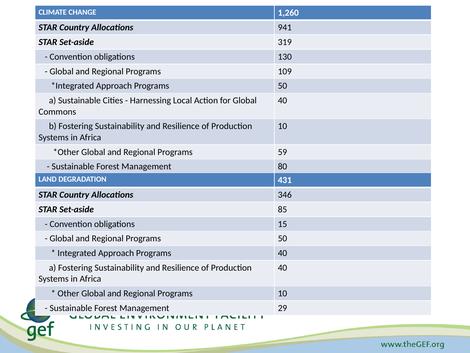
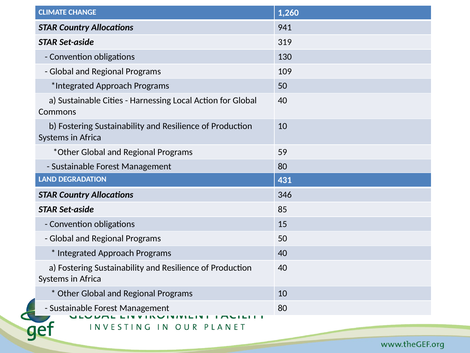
29 at (282, 308): 29 -> 80
